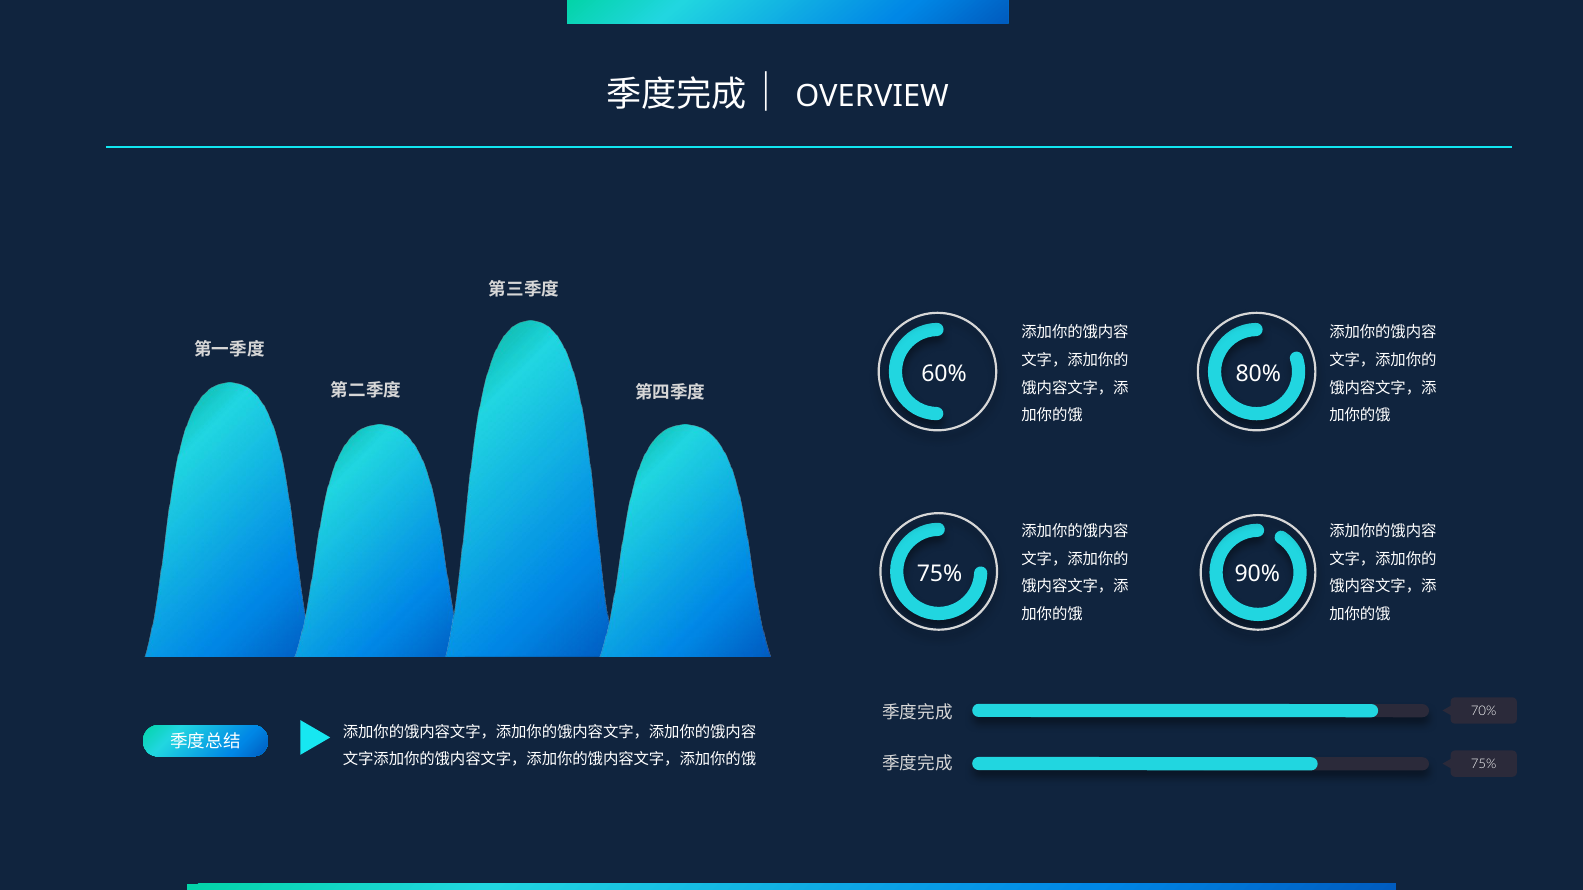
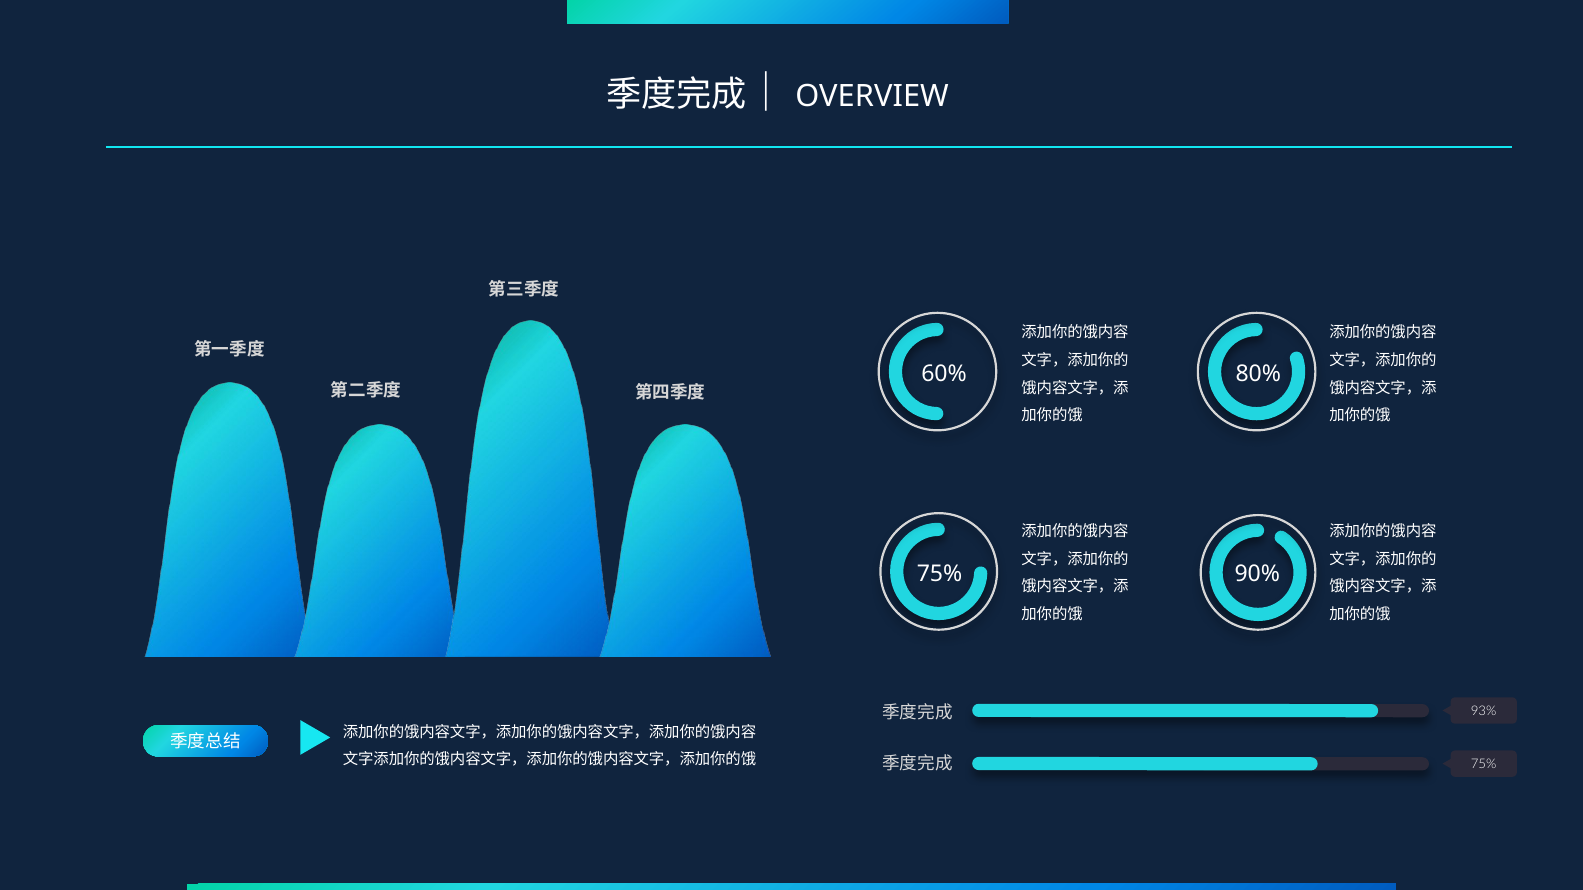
70%: 70% -> 93%
